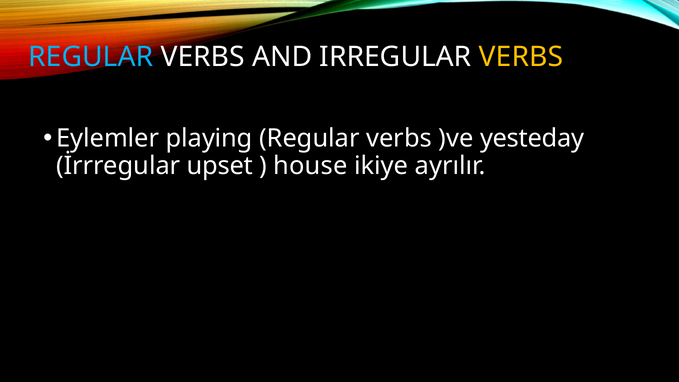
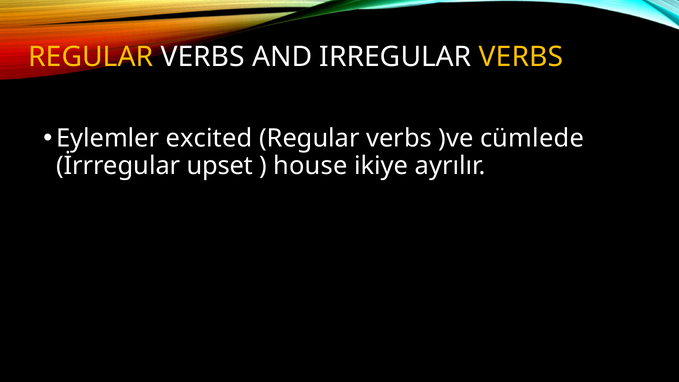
REGULAR at (91, 57) colour: light blue -> yellow
playing: playing -> excited
yesteday: yesteday -> cümlede
